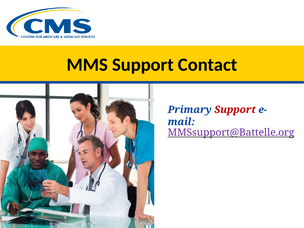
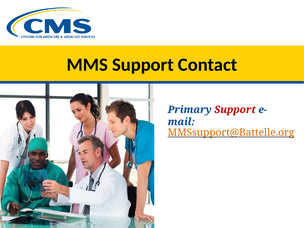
MMSsupport@Battelle.org colour: purple -> orange
